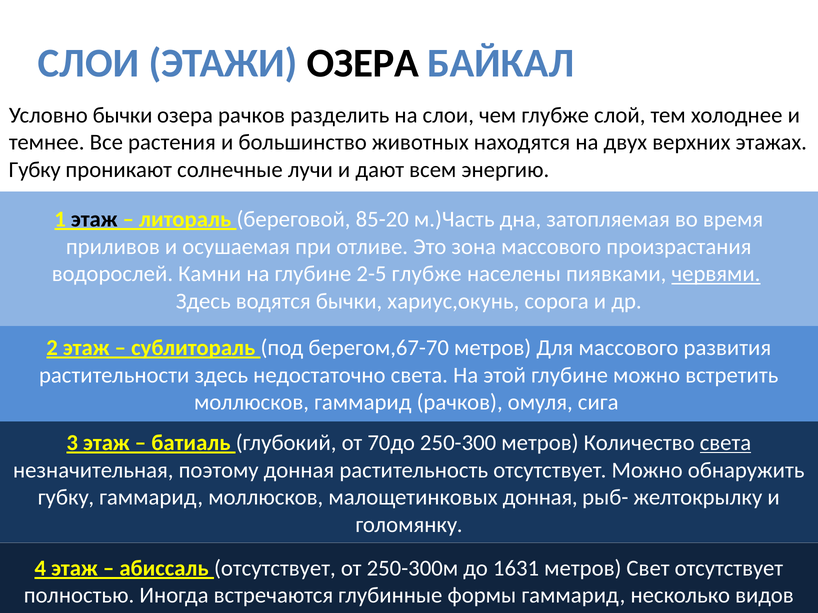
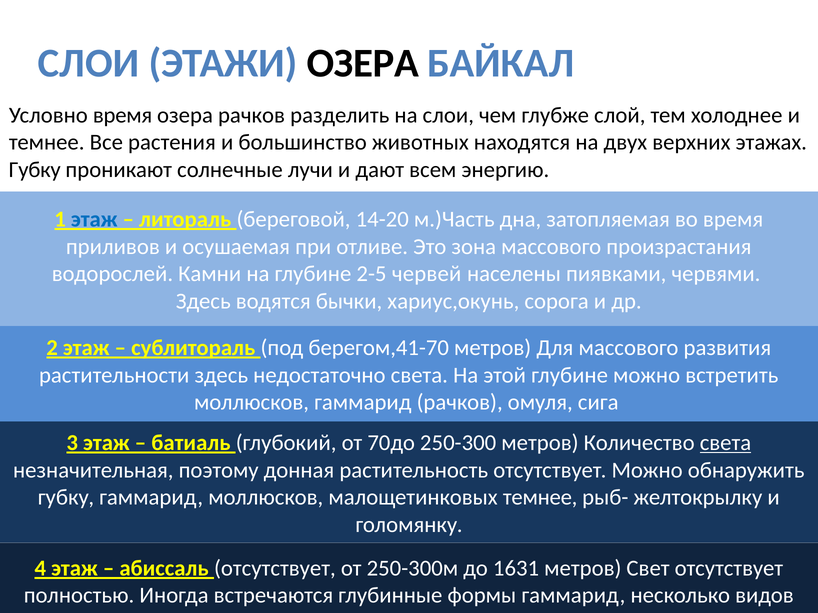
Условно бычки: бычки -> время
этаж at (94, 219) colour: black -> blue
85-20: 85-20 -> 14-20
2-5 глубже: глубже -> червей
червями underline: present -> none
берегом,67-70: берегом,67-70 -> берегом,41-70
малощетинковых донная: донная -> темнее
